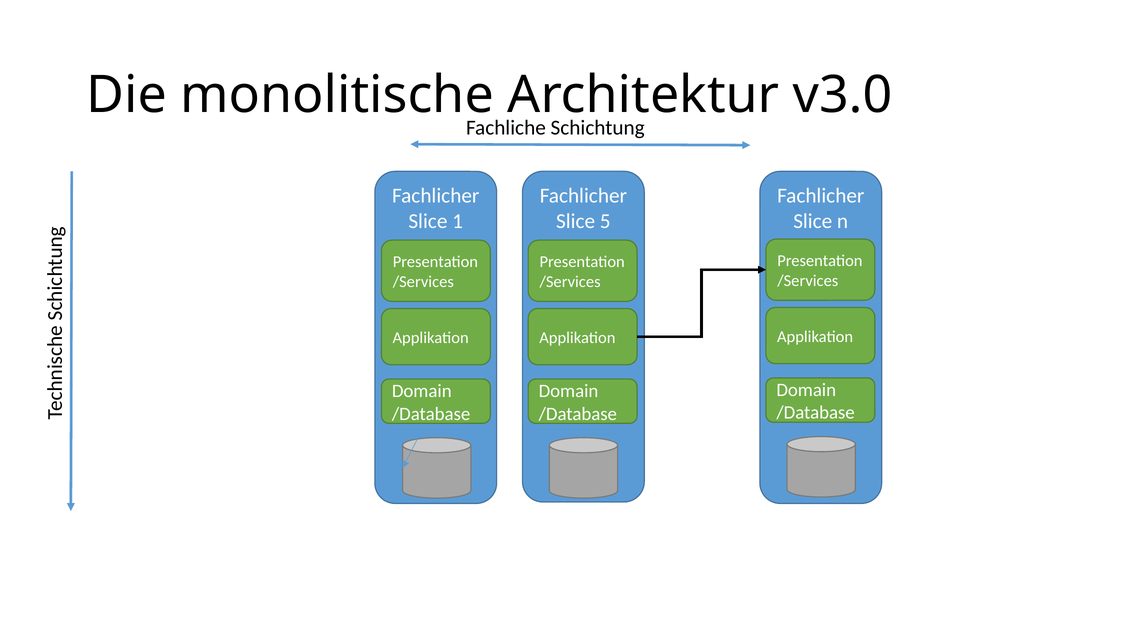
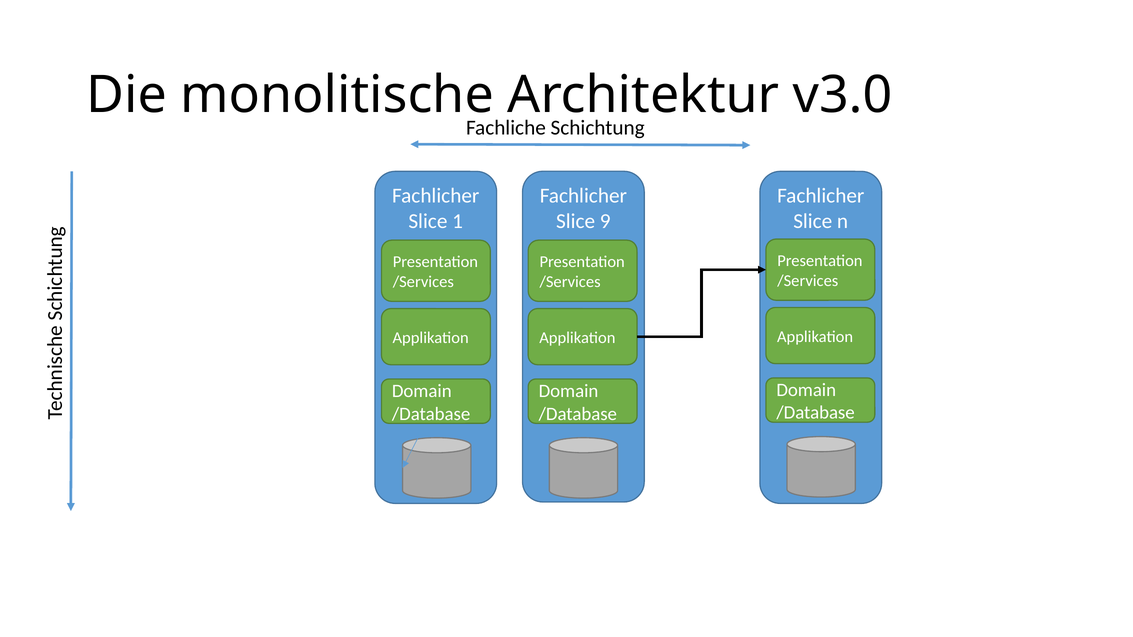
5: 5 -> 9
